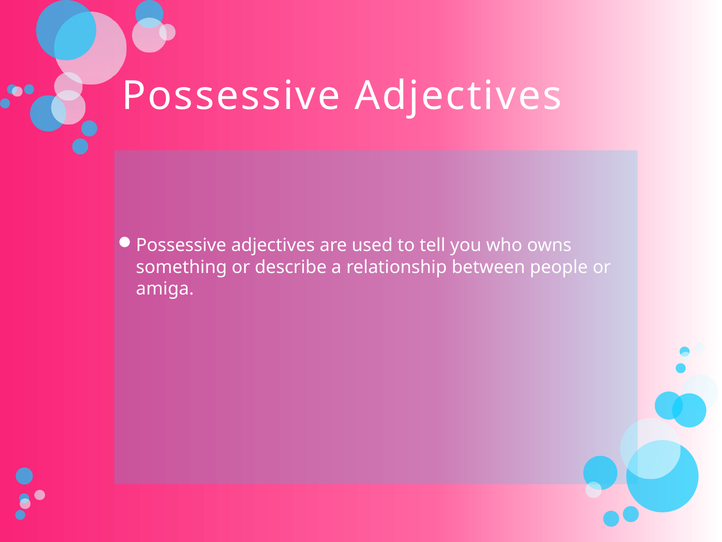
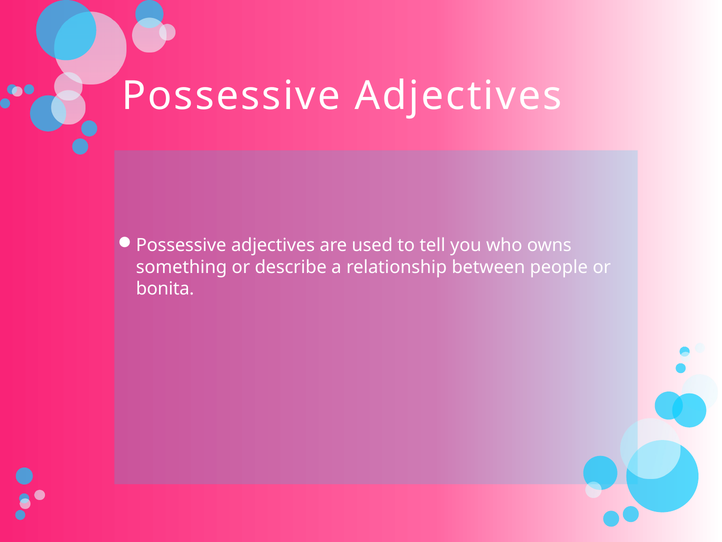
amiga: amiga -> bonita
